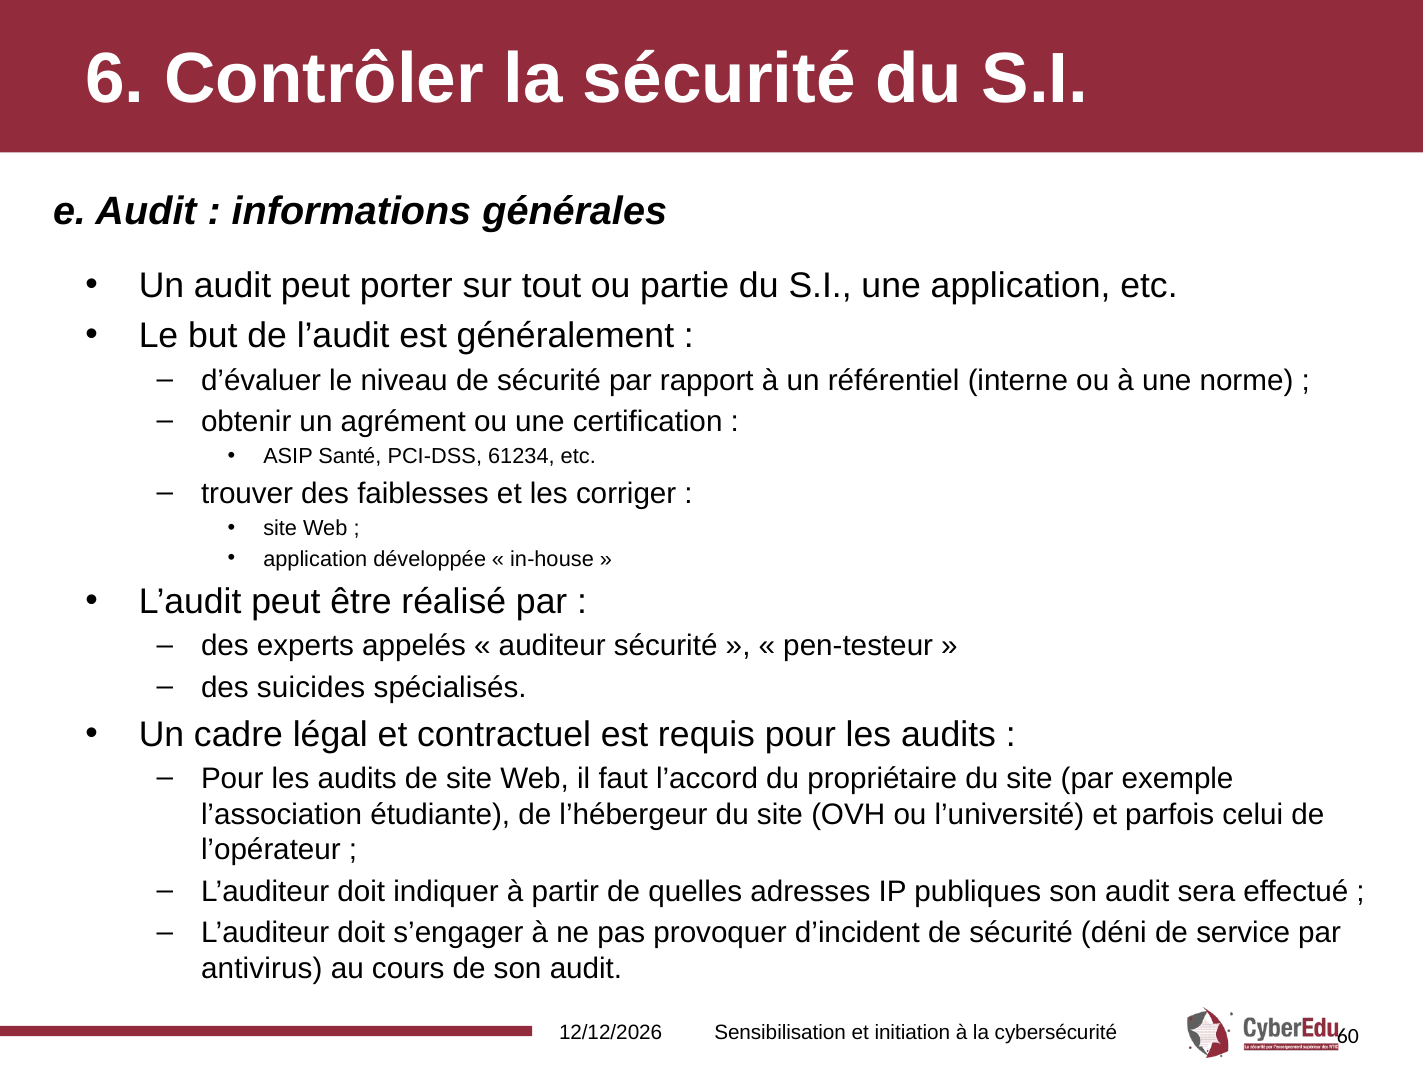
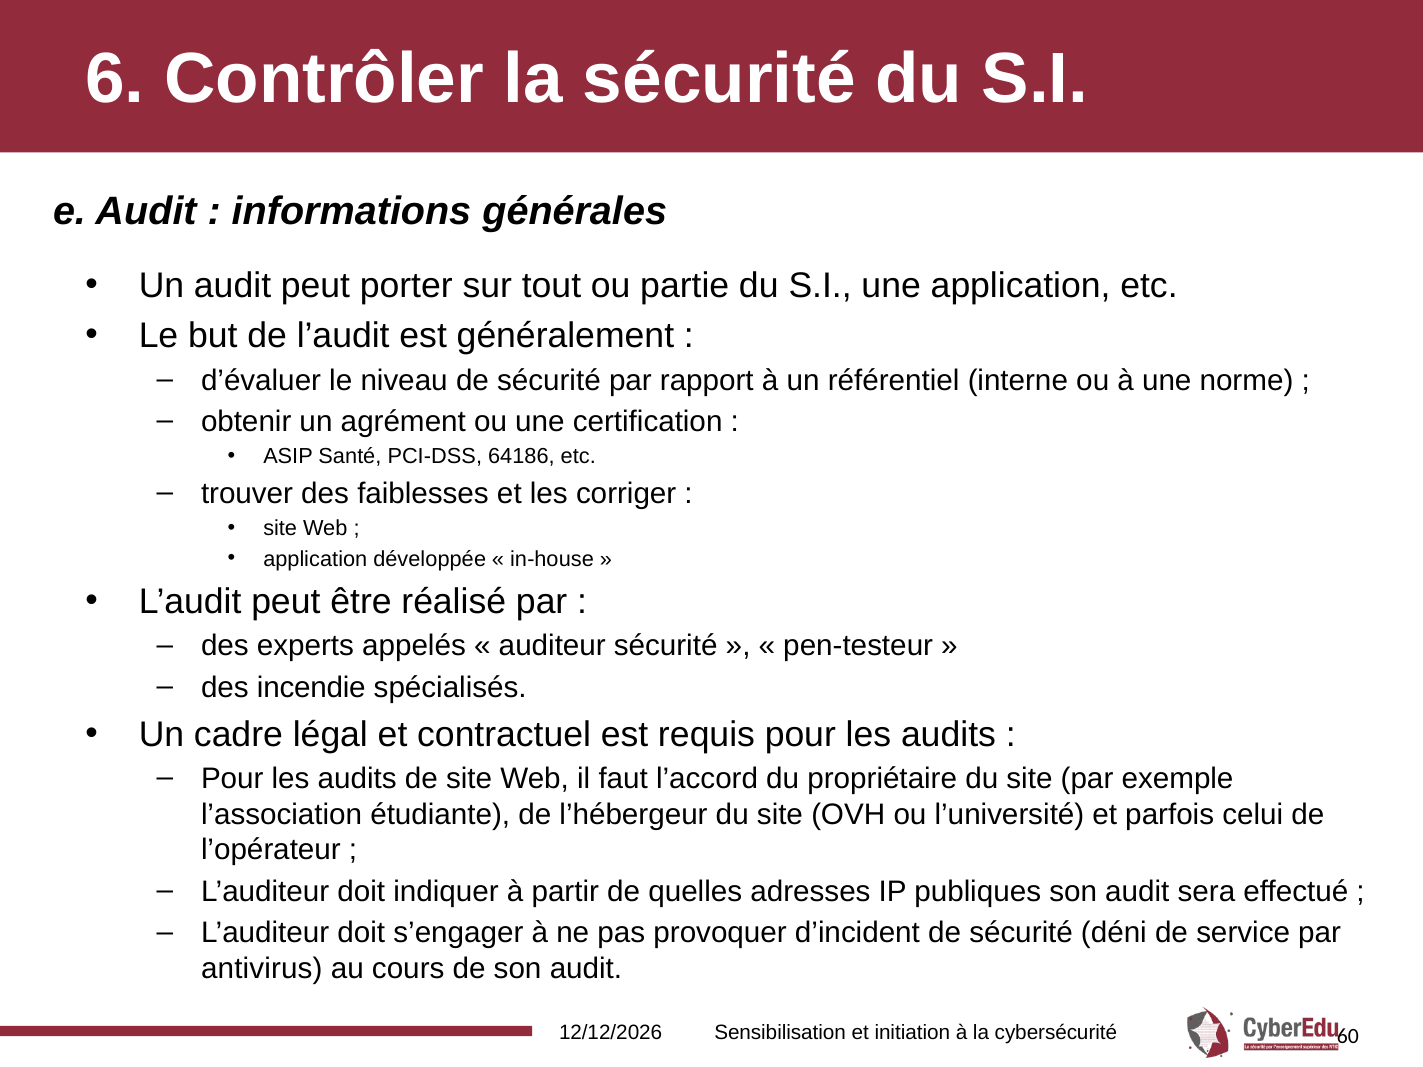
61234: 61234 -> 64186
suicides: suicides -> incendie
